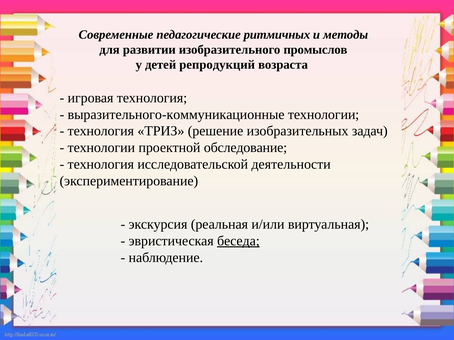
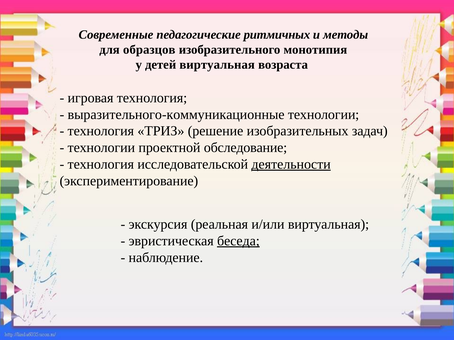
развитии: развитии -> образцов
промыслов: промыслов -> монотипия
детей репродукций: репродукций -> виртуальная
деятельности underline: none -> present
